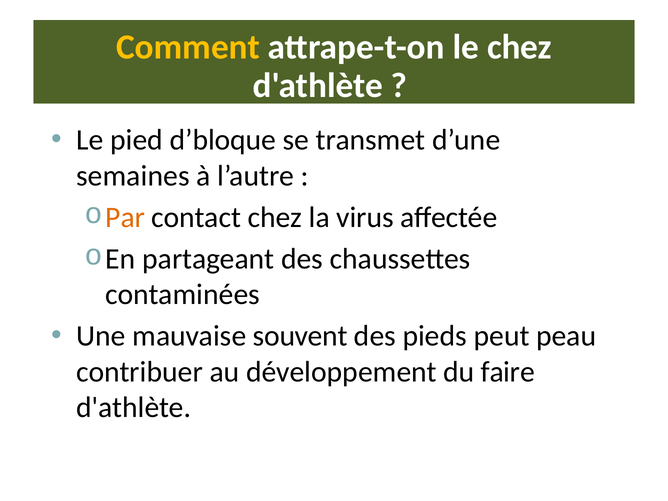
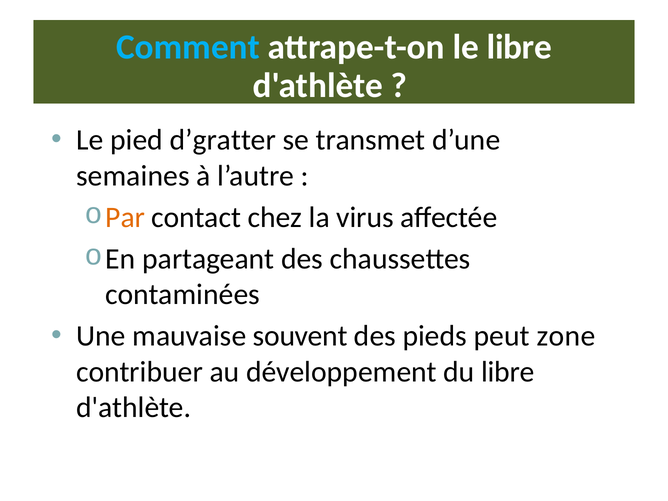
Comment colour: yellow -> light blue
le chez: chez -> libre
d’bloque: d’bloque -> d’gratter
peau: peau -> zone
du faire: faire -> libre
